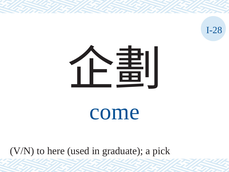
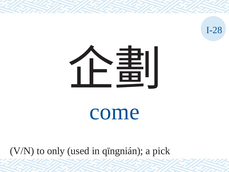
here: here -> only
graduate: graduate -> qīngnián
